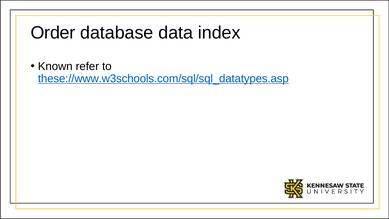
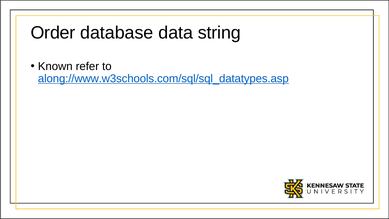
index: index -> string
these://www.w3schools.com/sql/sql_datatypes.asp: these://www.w3schools.com/sql/sql_datatypes.asp -> along://www.w3schools.com/sql/sql_datatypes.asp
